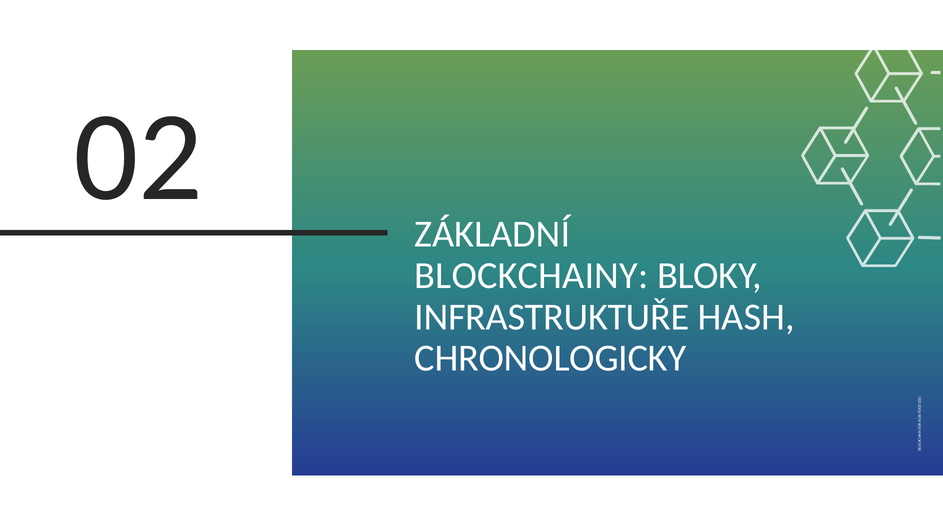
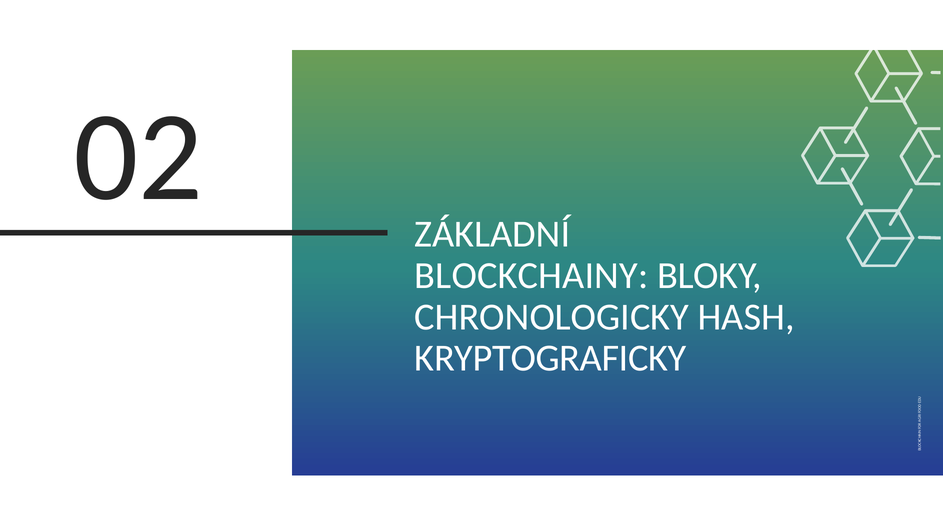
INFRASTRUKTUŘE: INFRASTRUKTUŘE -> CHRONOLOGICKY
CHRONOLOGICKY: CHRONOLOGICKY -> KRYPTOGRAFICKY
